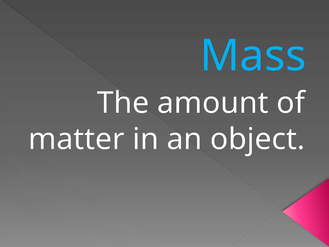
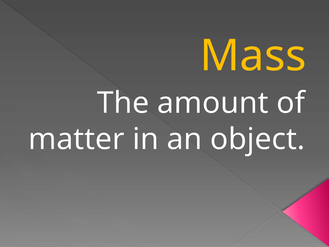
Mass colour: light blue -> yellow
